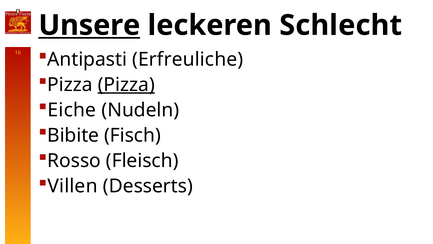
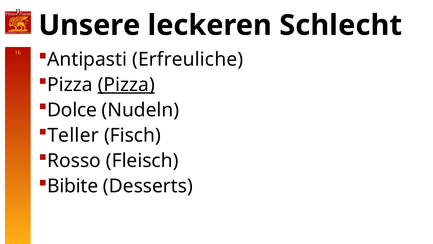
Unsere underline: present -> none
Eiche: Eiche -> Dolce
Bibite: Bibite -> Teller
Villen: Villen -> Bibite
